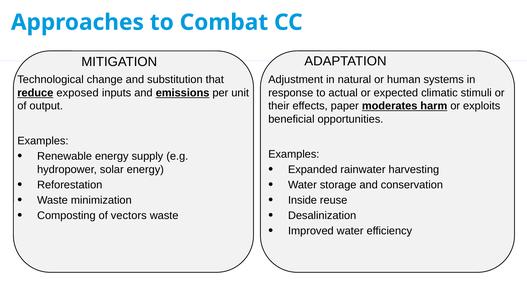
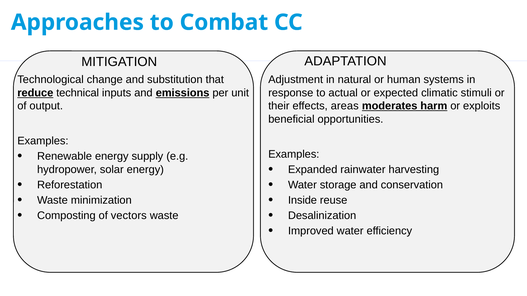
exposed: exposed -> technical
paper: paper -> areas
